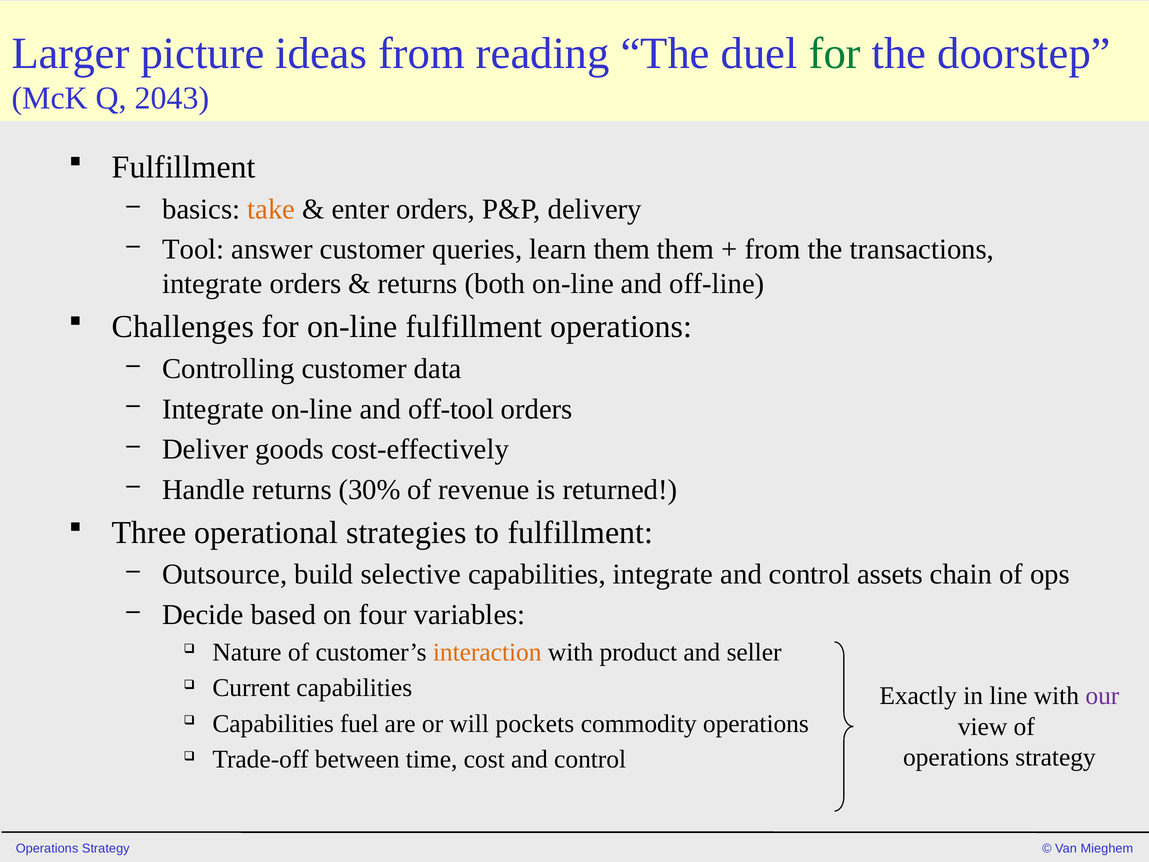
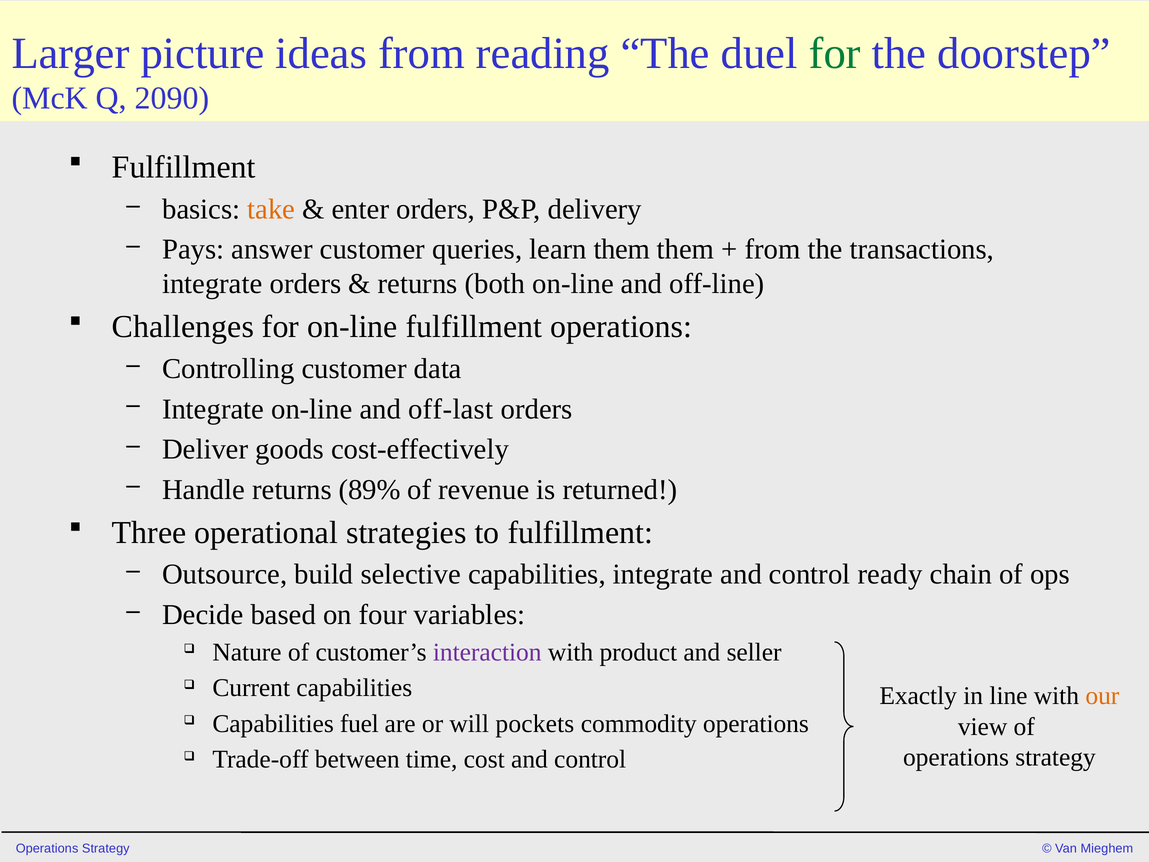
2043: 2043 -> 2090
Tool: Tool -> Pays
off-tool: off-tool -> off-last
30%: 30% -> 89%
assets: assets -> ready
interaction colour: orange -> purple
our colour: purple -> orange
